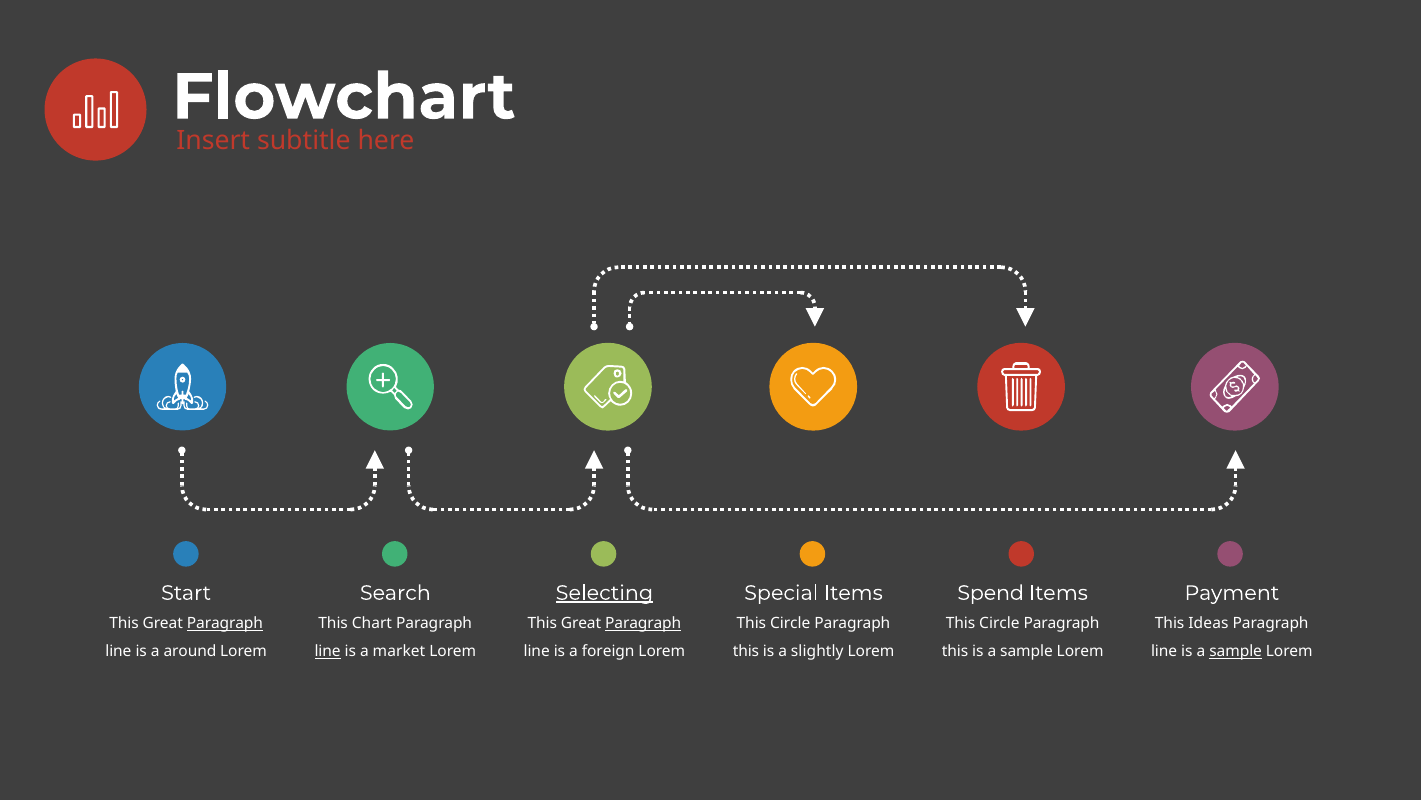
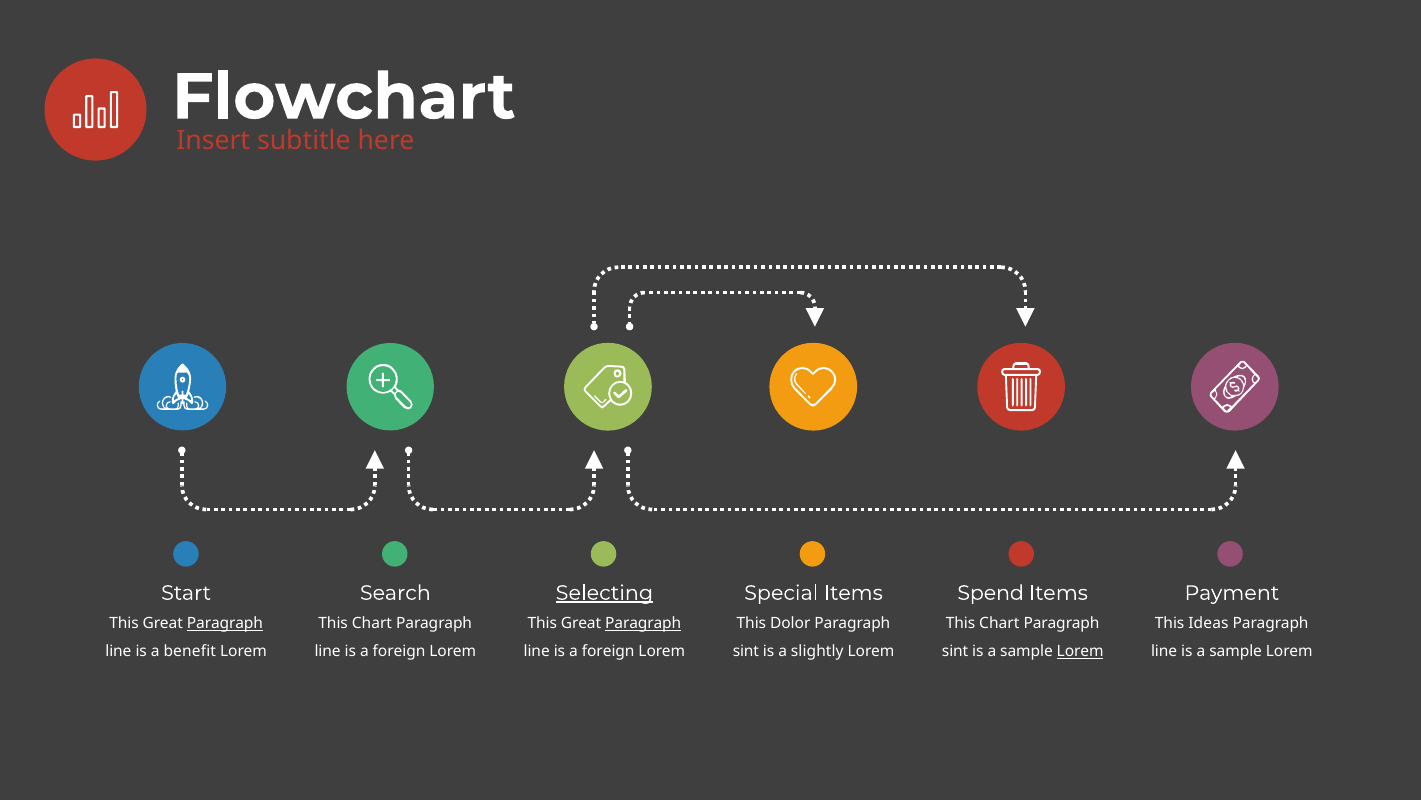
Circle at (790, 623): Circle -> Dolor
Circle at (999, 623): Circle -> Chart
around: around -> benefit
line at (328, 651) underline: present -> none
market at (399, 651): market -> foreign
this at (746, 651): this -> sint
this at (955, 651): this -> sint
Lorem at (1080, 651) underline: none -> present
sample at (1236, 651) underline: present -> none
